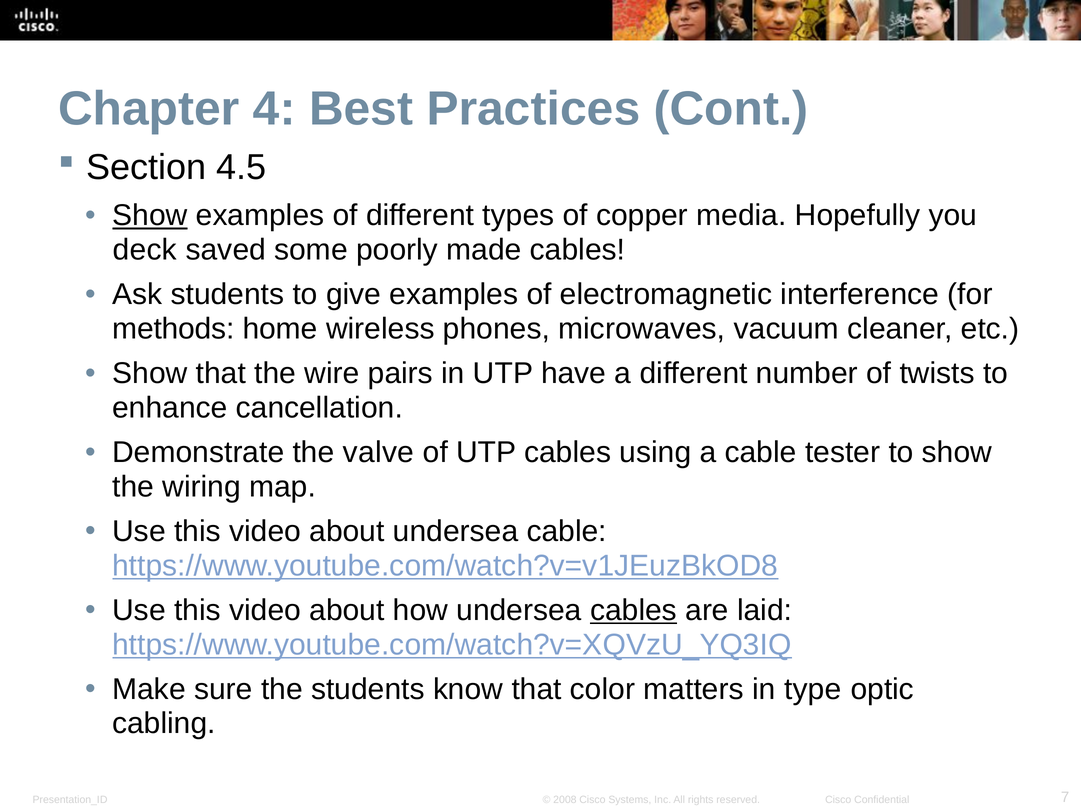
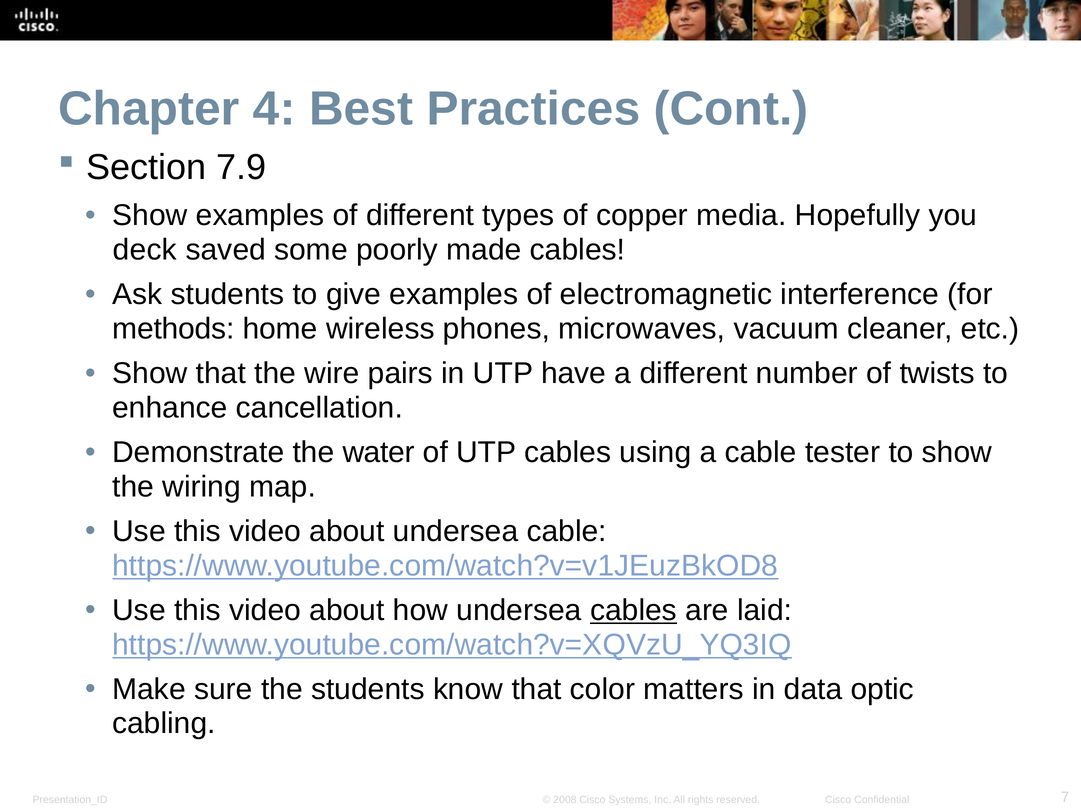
4.5: 4.5 -> 7.9
Show at (150, 216) underline: present -> none
valve: valve -> water
type: type -> data
